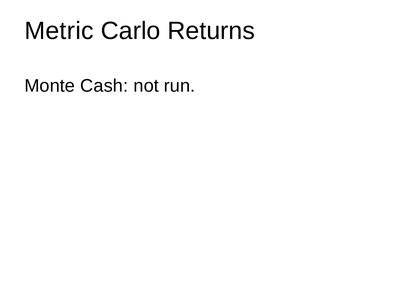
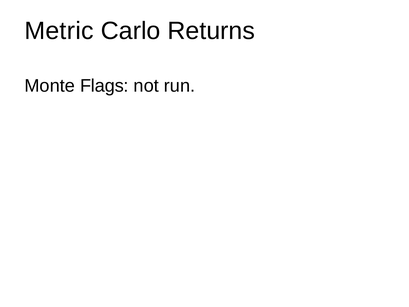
Cash: Cash -> Flags
